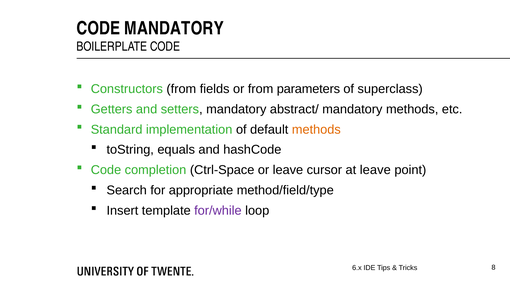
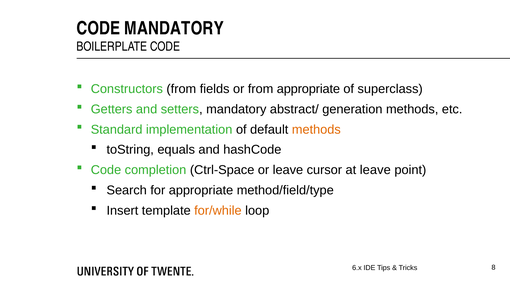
from parameters: parameters -> appropriate
abstract/ mandatory: mandatory -> generation
for/while colour: purple -> orange
